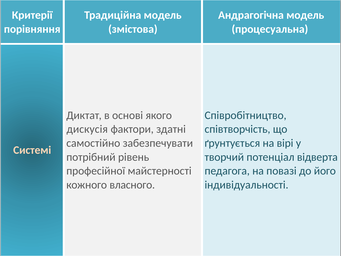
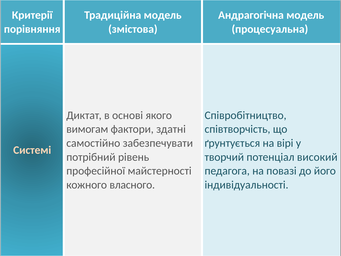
дискусія: дискусія -> вимогам
відверта: відверта -> високий
